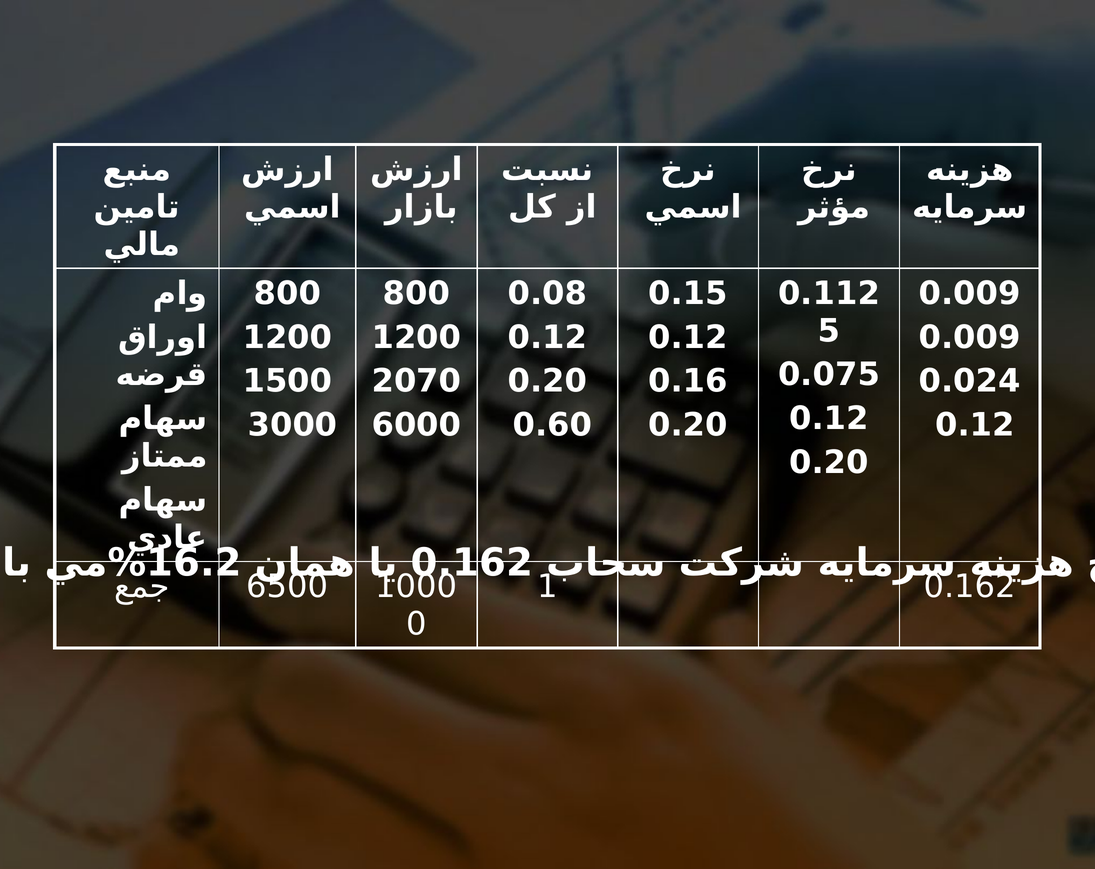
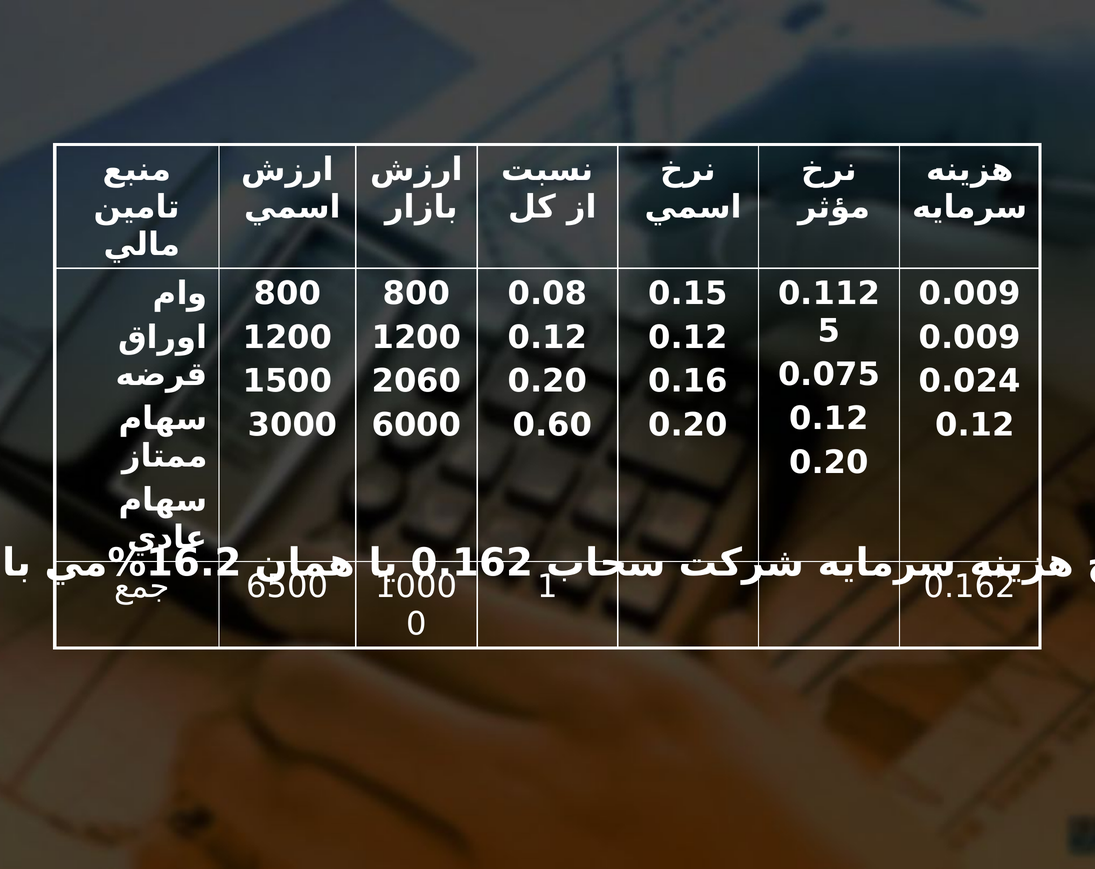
2070: 2070 -> 2060
